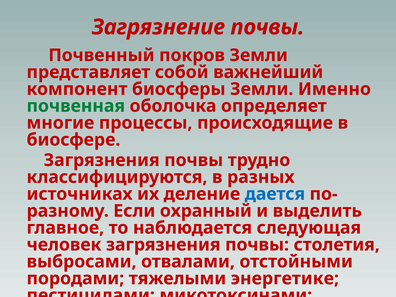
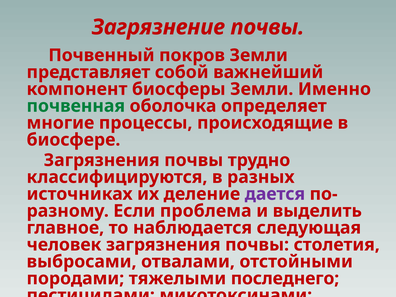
дается colour: blue -> purple
охранный: охранный -> проблема
энергетике: энергетике -> последнего
